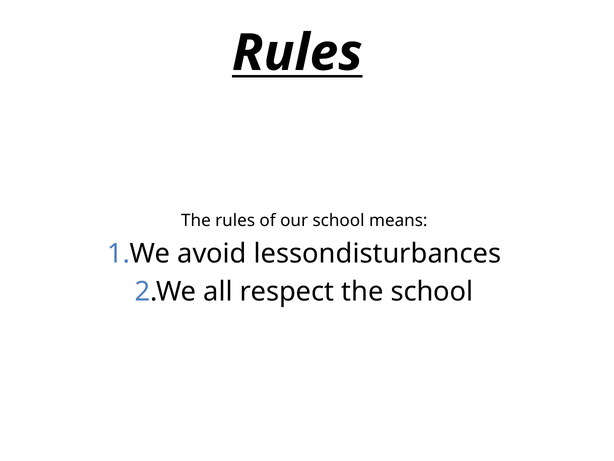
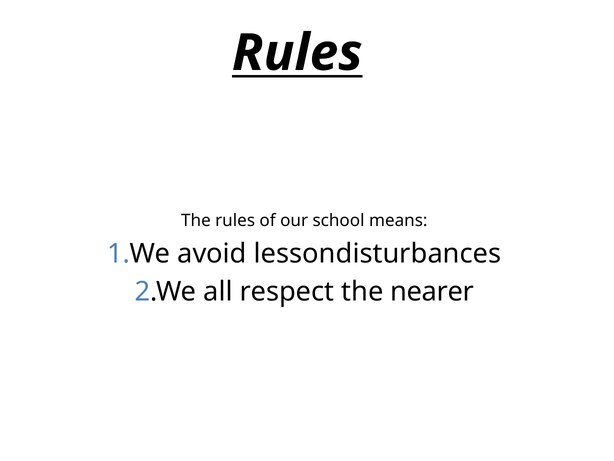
the school: school -> nearer
